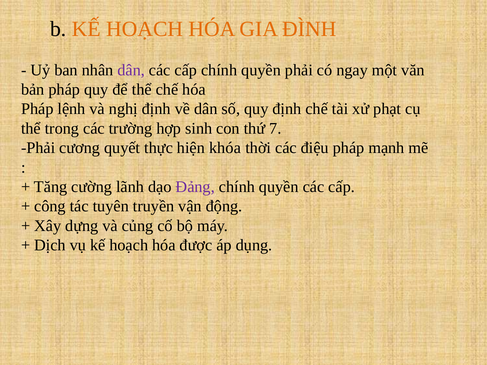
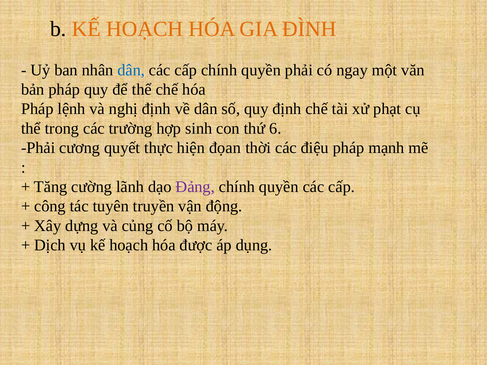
dân at (131, 70) colour: purple -> blue
7: 7 -> 6
khóa: khóa -> đọan
